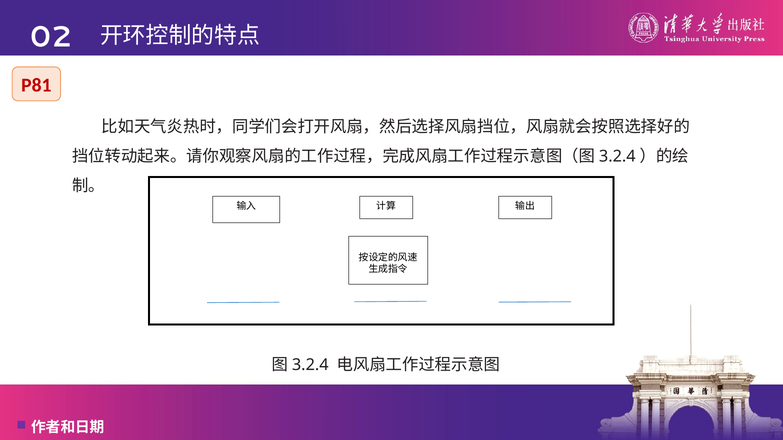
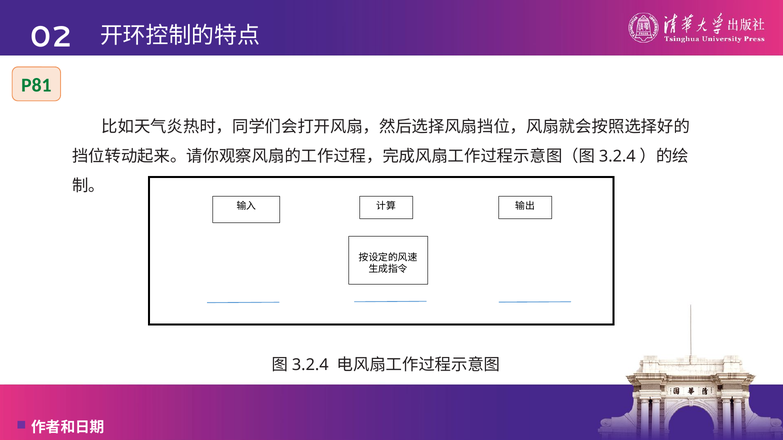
P81 colour: red -> green
